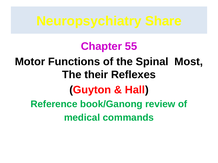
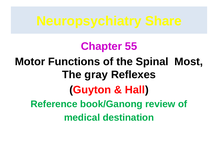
their: their -> gray
commands: commands -> destination
